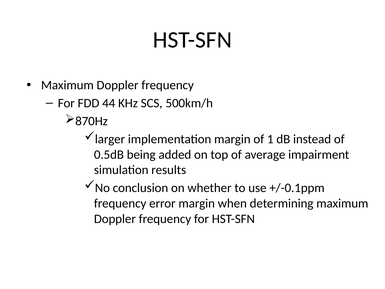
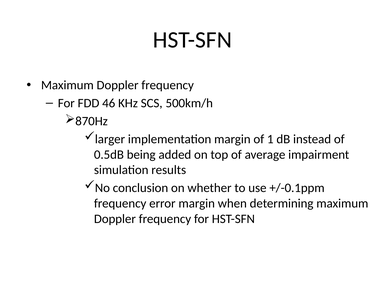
44: 44 -> 46
